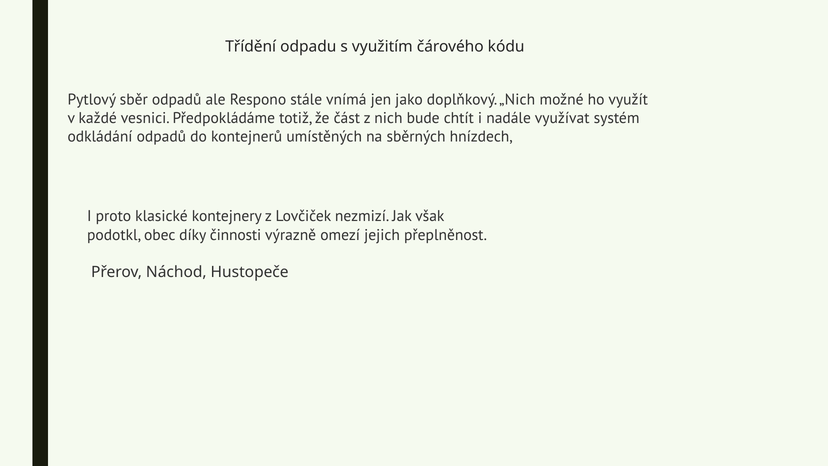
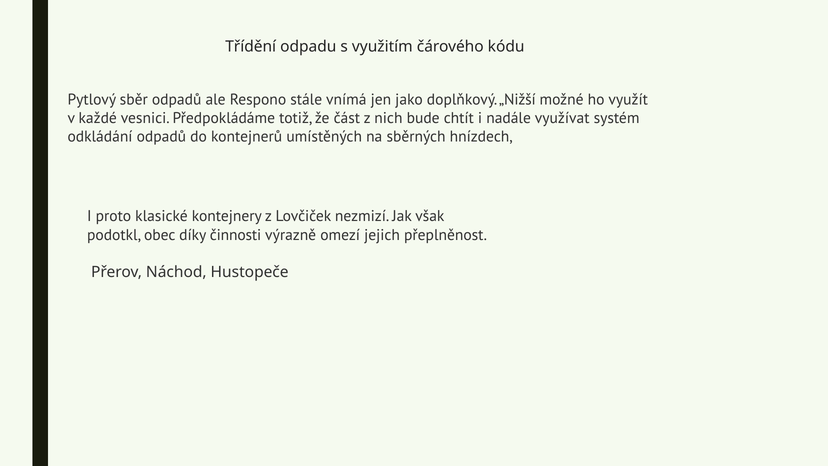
„Nich: „Nich -> „Nižší
